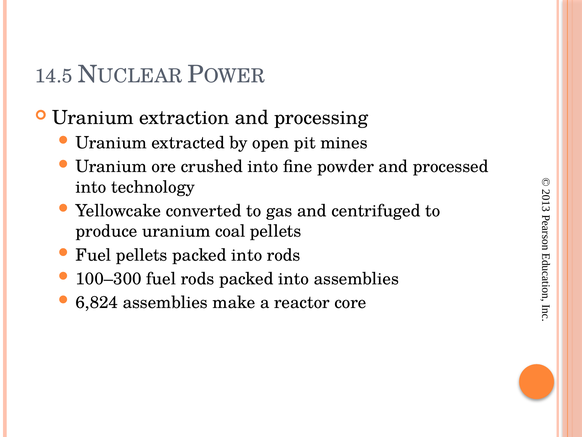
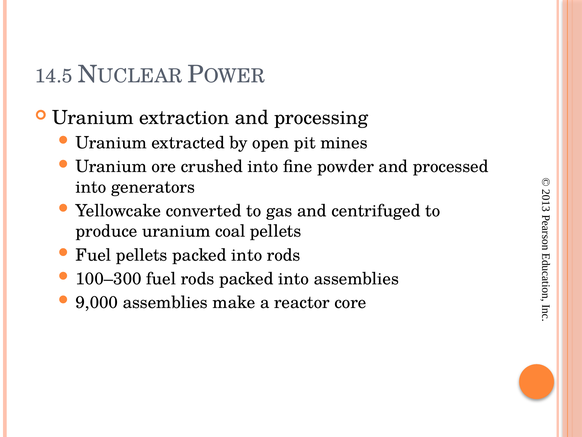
technology: technology -> generators
6,824: 6,824 -> 9,000
